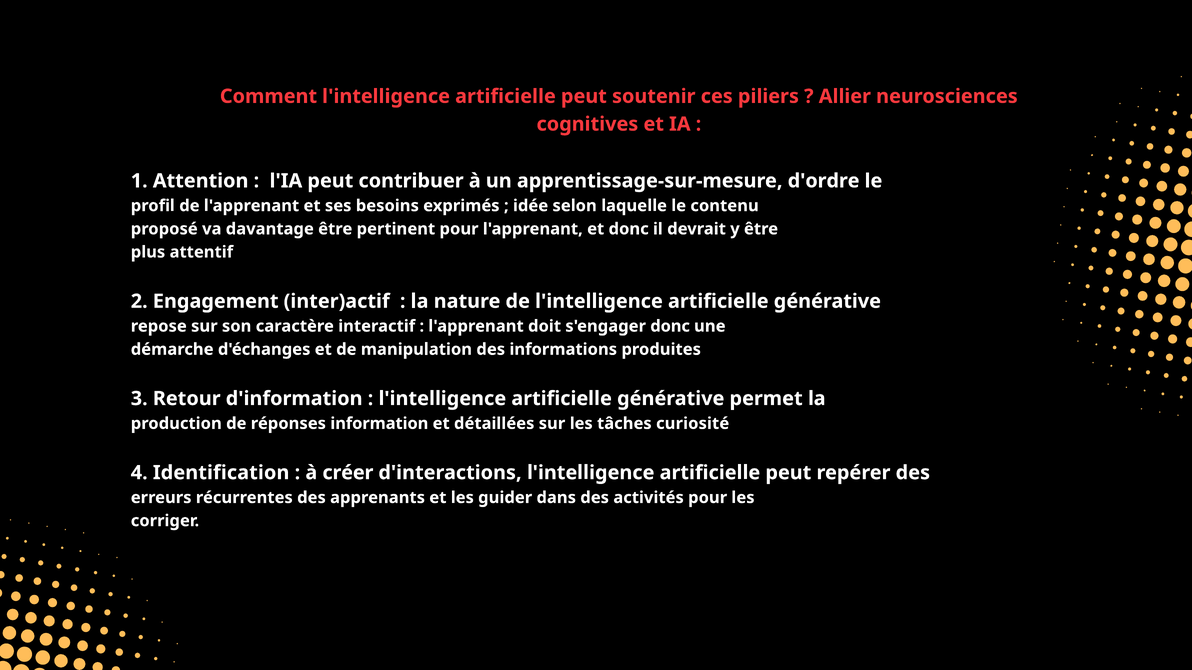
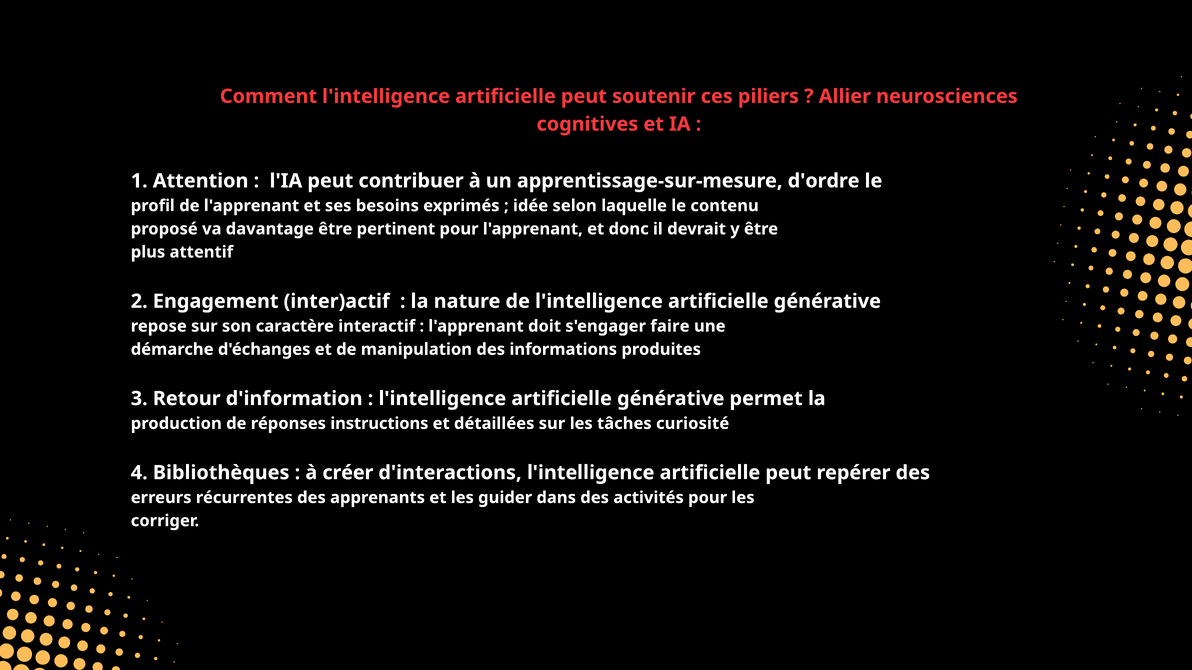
s'engager donc: donc -> faire
information: information -> instructions
Identification: Identification -> Bibliothèques
